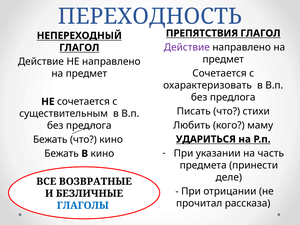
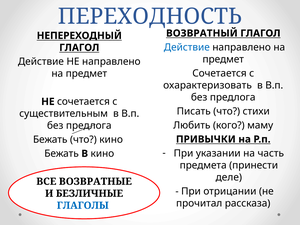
ПРЕПЯТСТВИЯ: ПРЕПЯТСТВИЯ -> ВОЗВРАТНЫЙ
Действие at (187, 47) colour: purple -> blue
УДАРИТЬСЯ: УДАРИТЬСЯ -> ПРИВЫЧКИ
